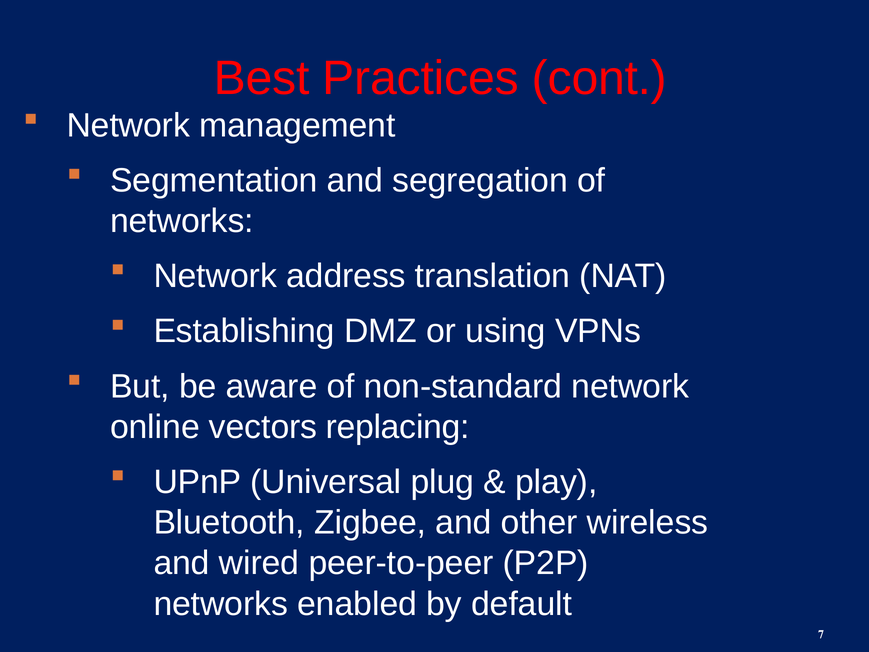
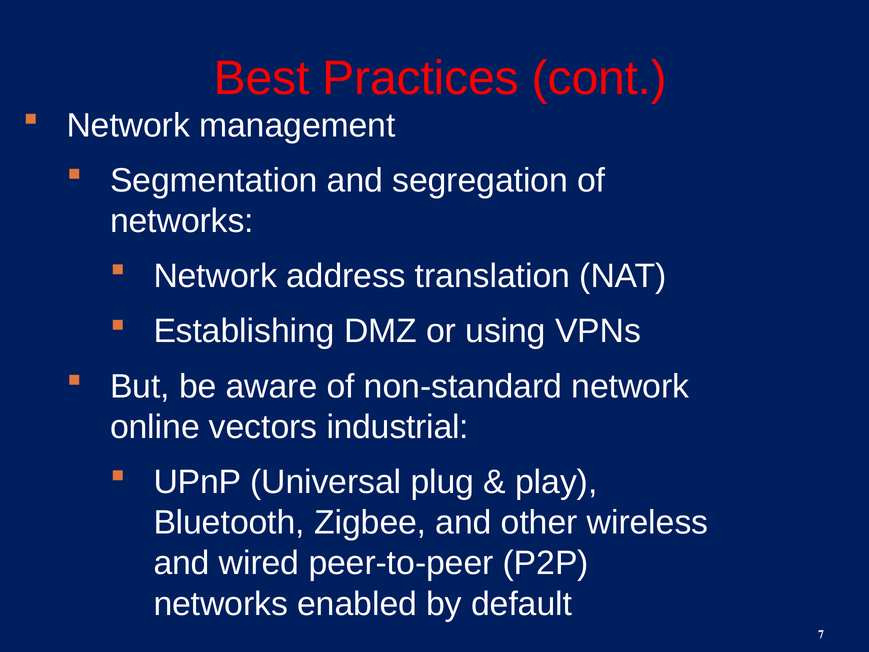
replacing: replacing -> industrial
